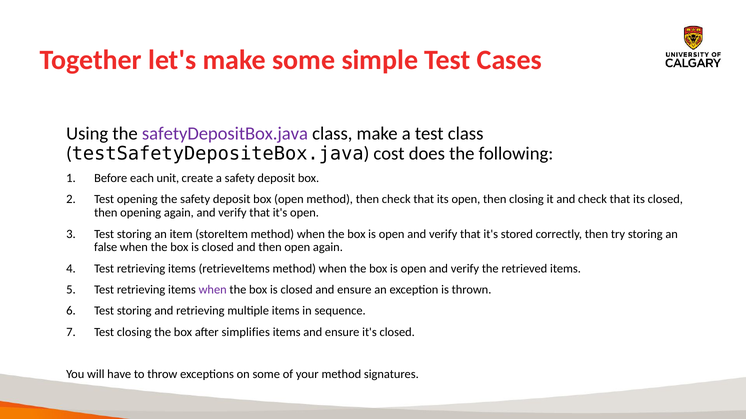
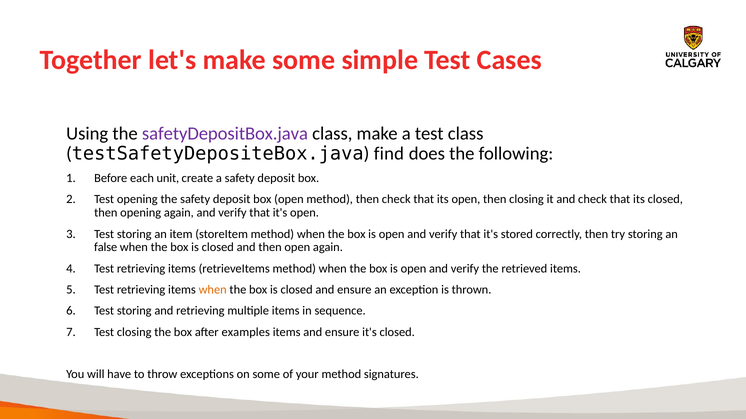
cost: cost -> find
when at (213, 290) colour: purple -> orange
simplifies: simplifies -> examples
